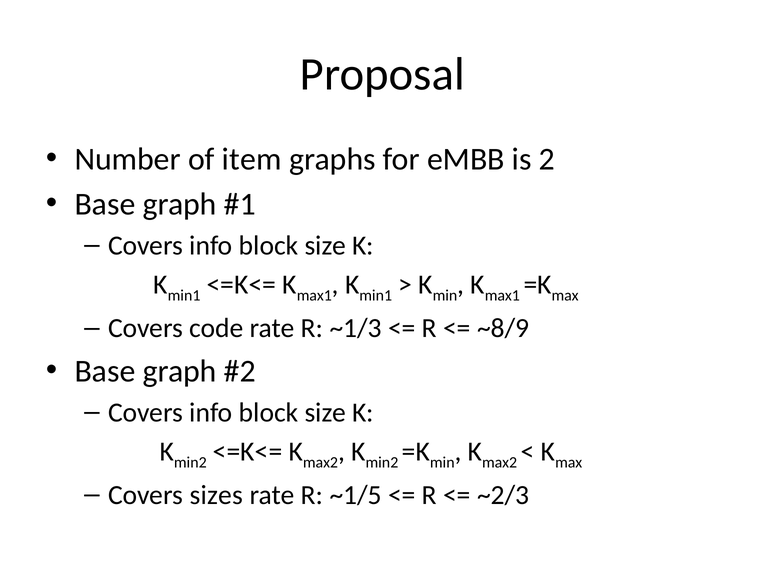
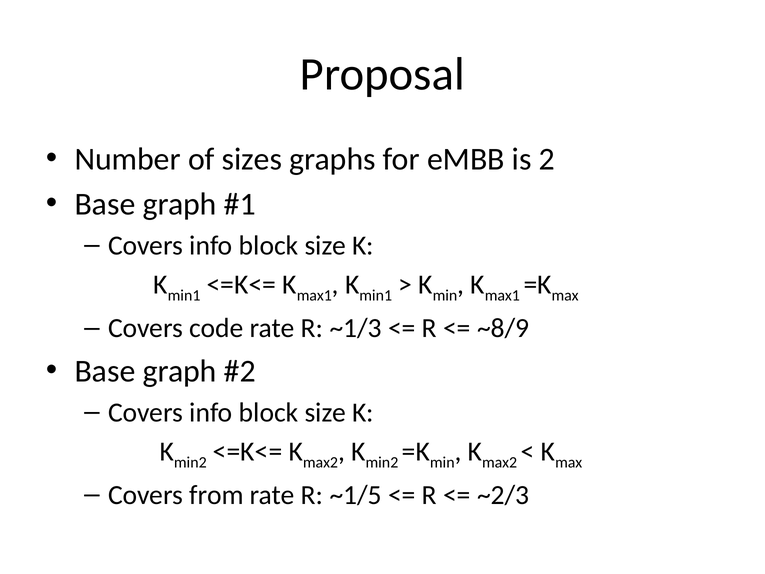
item: item -> sizes
sizes: sizes -> from
